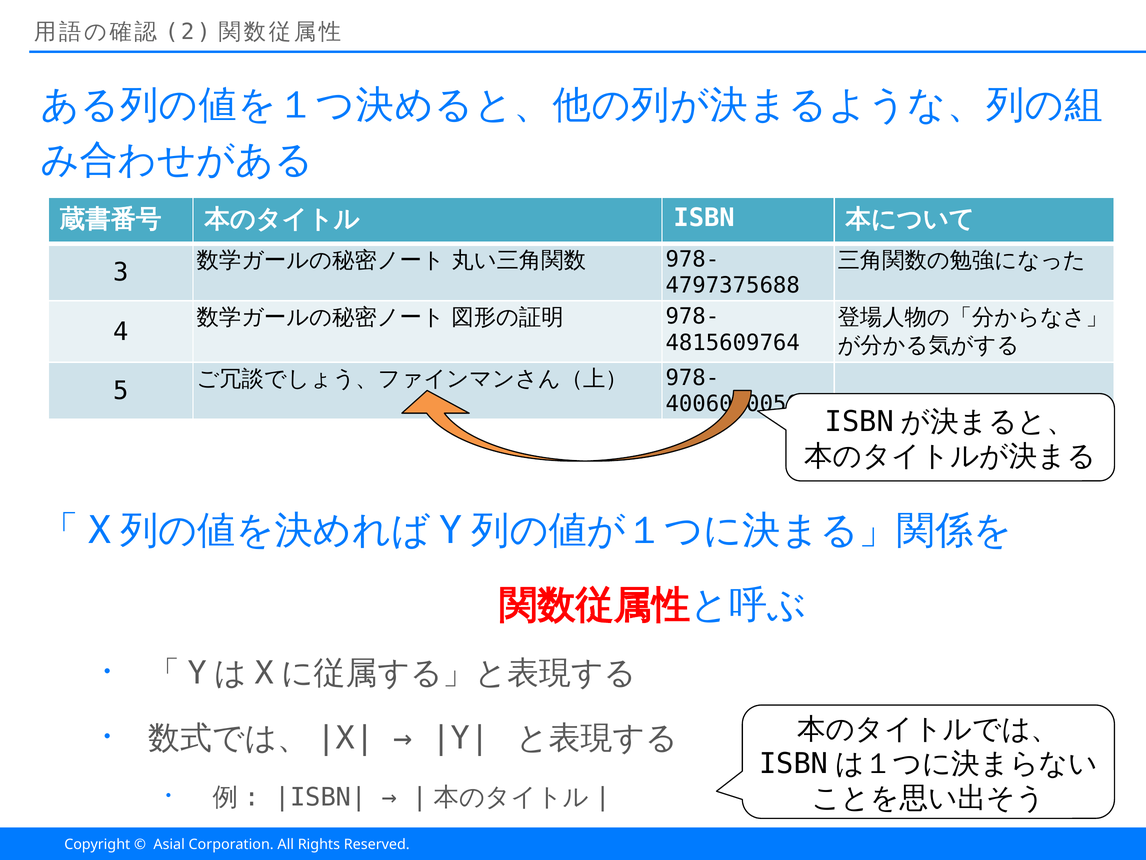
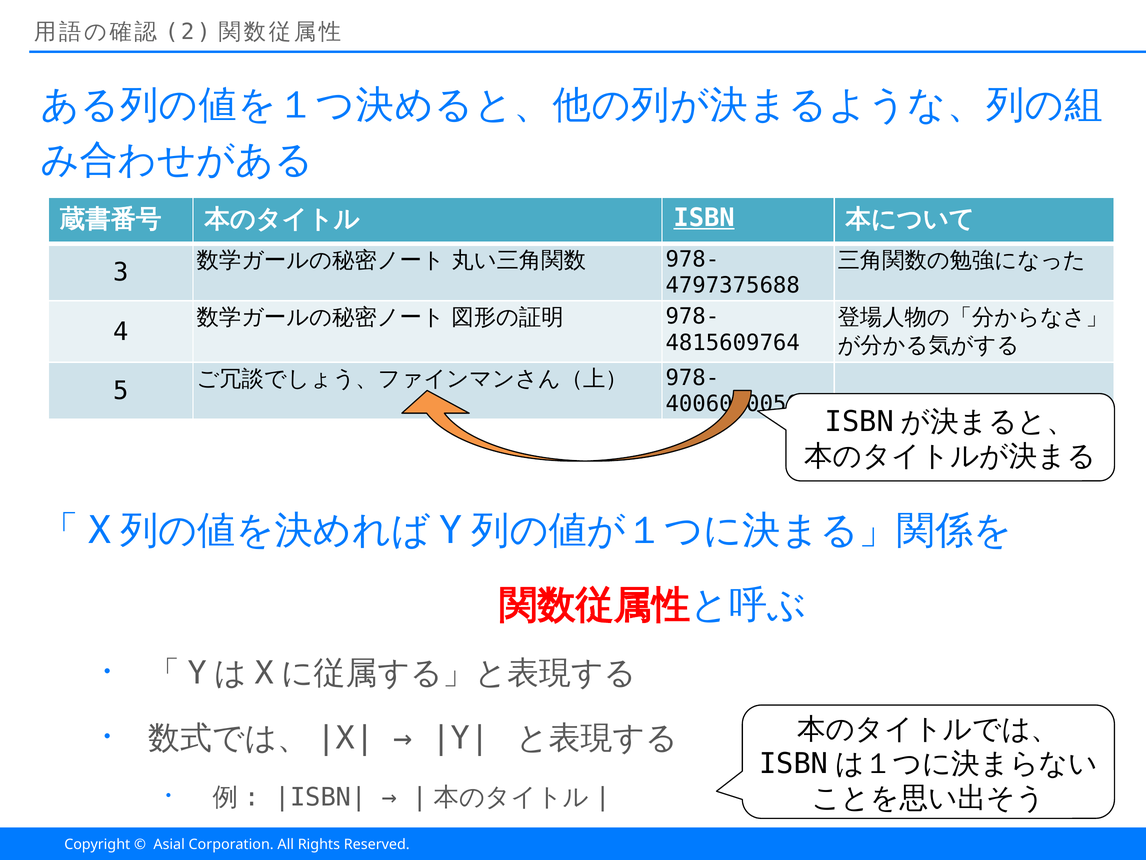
ISBN underline: none -> present
